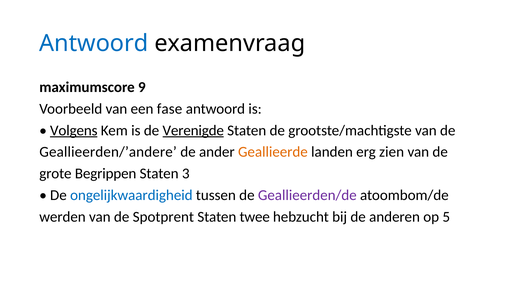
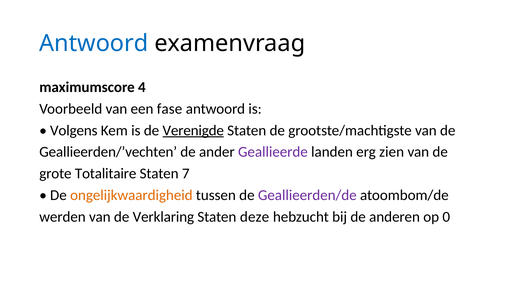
9: 9 -> 4
Volgens underline: present -> none
Geallieerden/’andere: Geallieerden/’andere -> Geallieerden/’vechten
Geallieerde colour: orange -> purple
Begrippen: Begrippen -> Totalitaire
3: 3 -> 7
ongelijkwaardigheid colour: blue -> orange
Spotprent: Spotprent -> Verklaring
twee: twee -> deze
5: 5 -> 0
